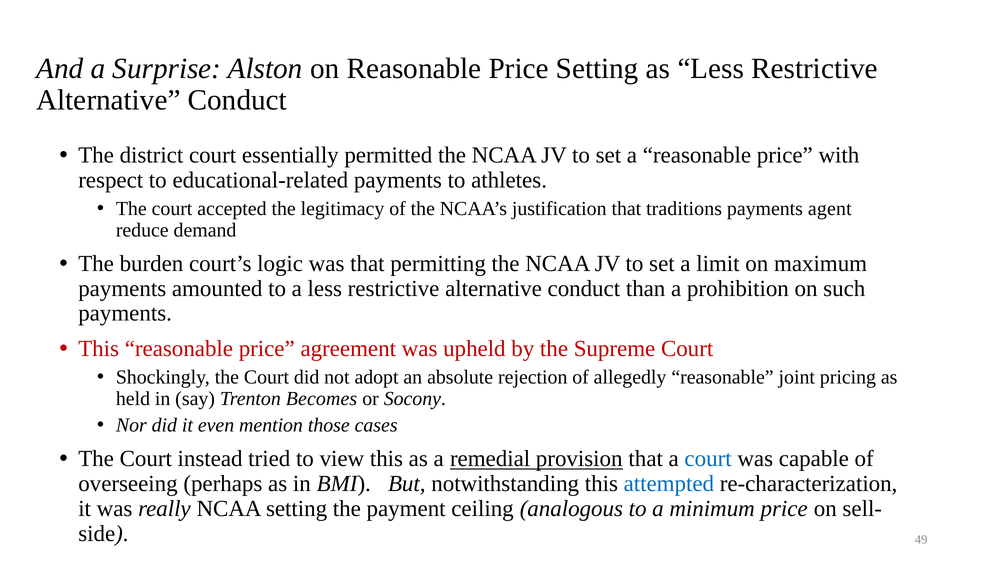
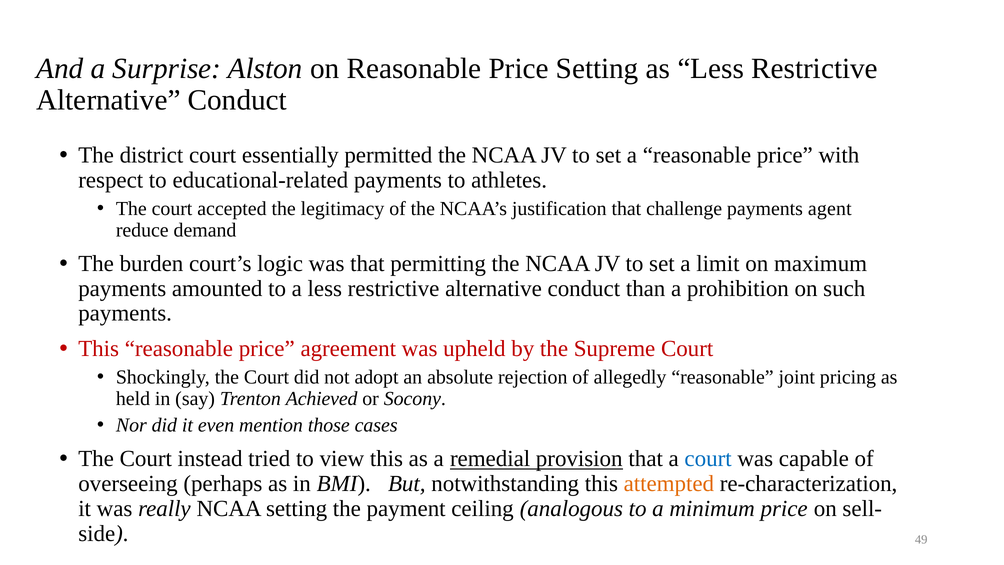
traditions: traditions -> challenge
Becomes: Becomes -> Achieved
attempted colour: blue -> orange
